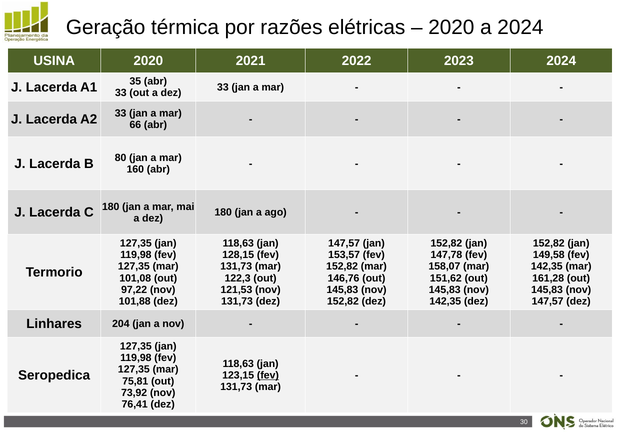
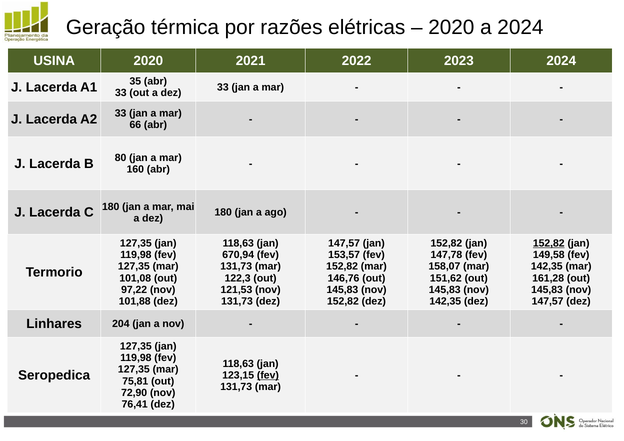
152,82 at (549, 243) underline: none -> present
128,15: 128,15 -> 670,94
73,92: 73,92 -> 72,90
